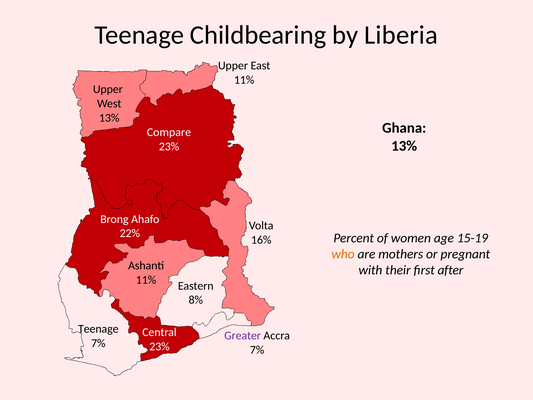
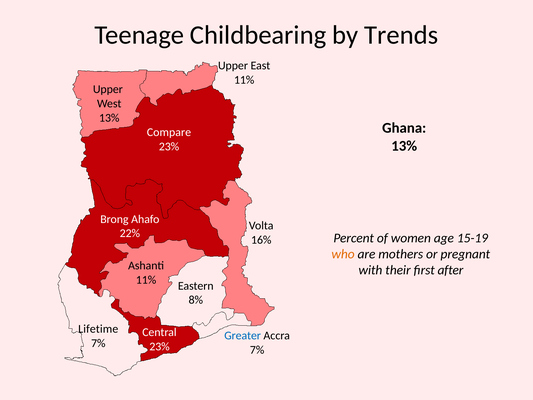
Liberia: Liberia -> Trends
Teenage at (98, 329): Teenage -> Lifetime
Greater colour: purple -> blue
